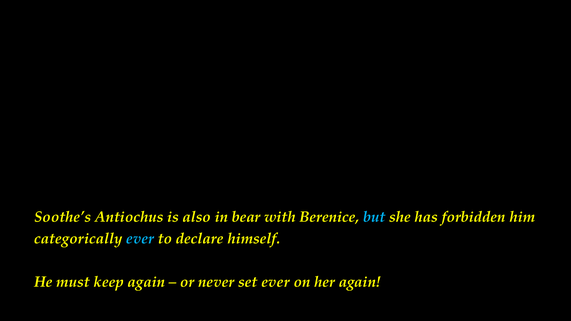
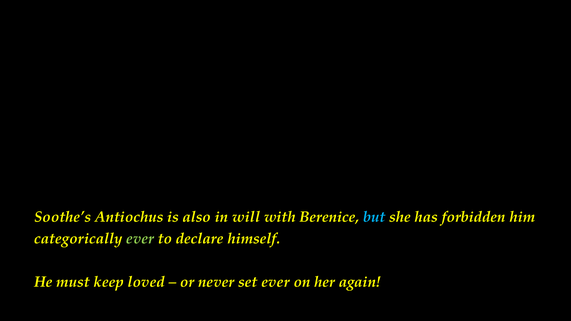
bear: bear -> will
ever at (140, 239) colour: light blue -> light green
keep again: again -> loved
